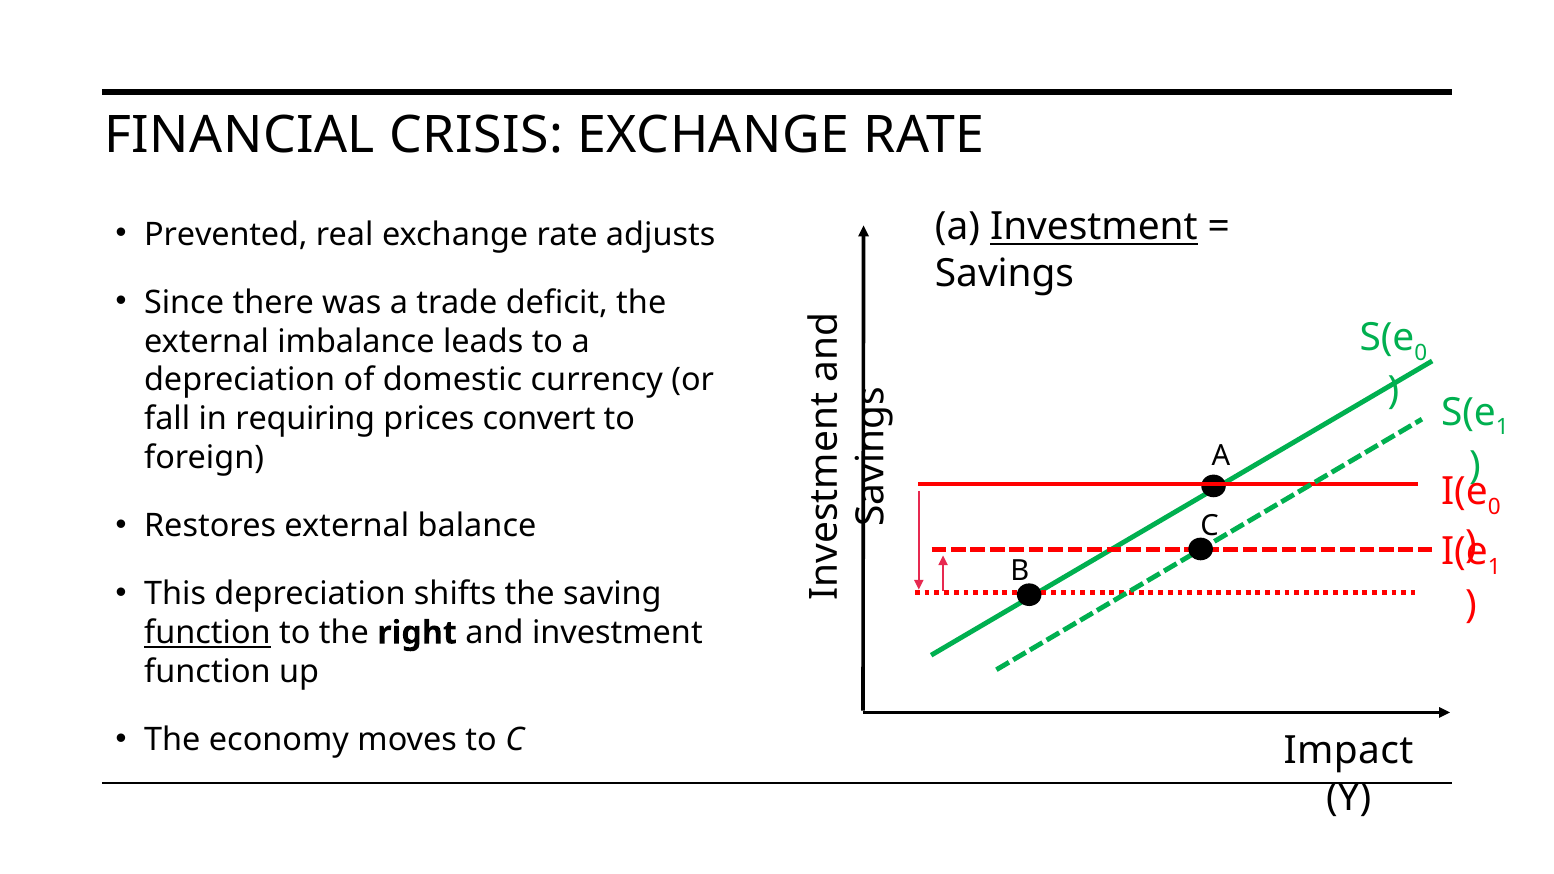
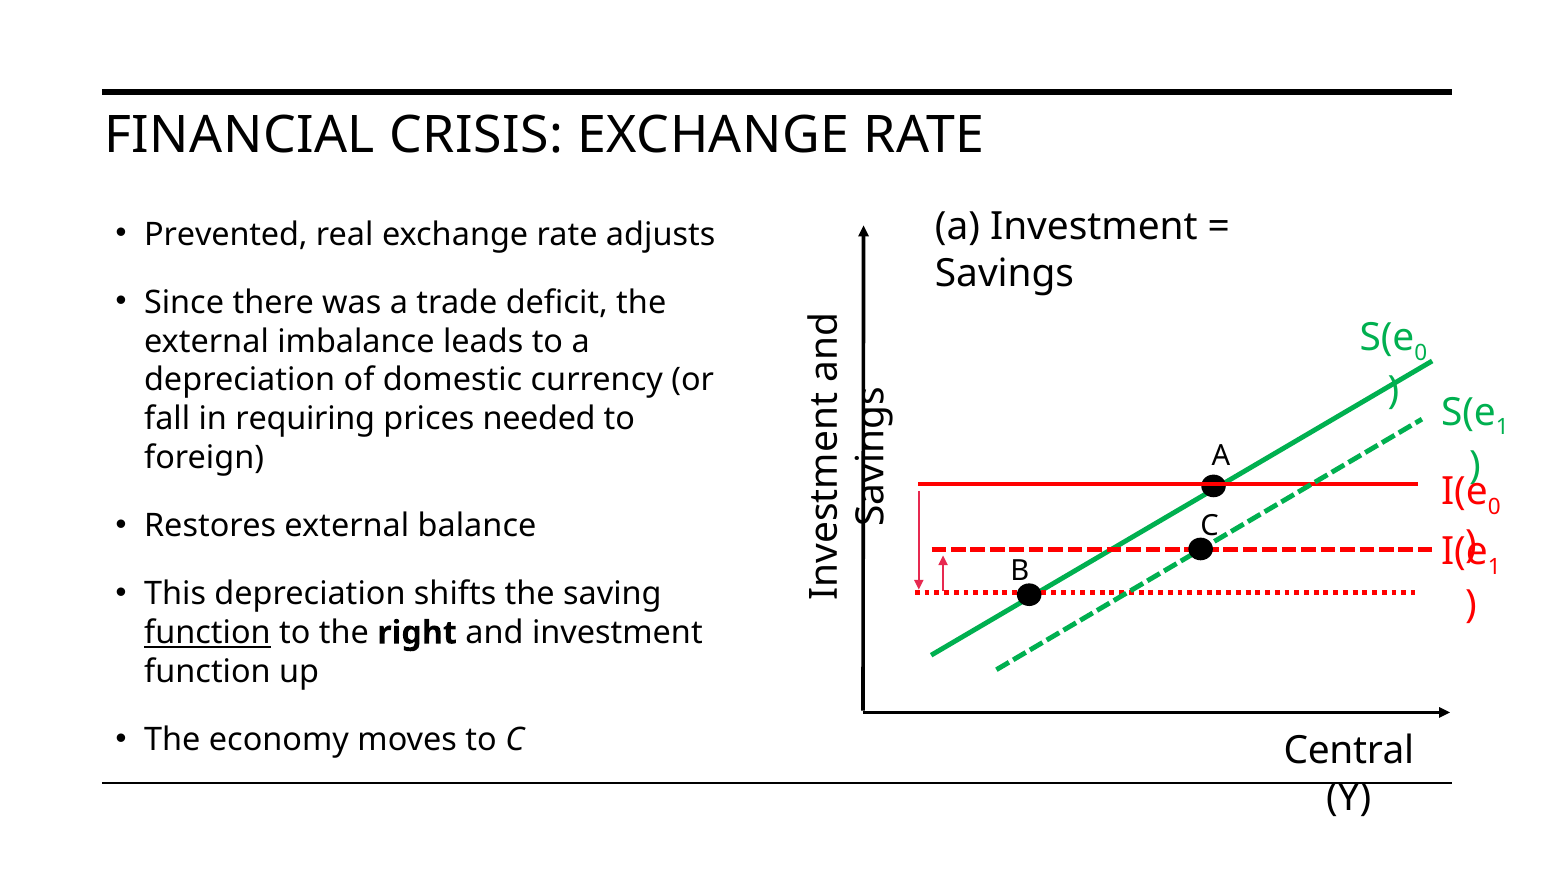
Investment at (1094, 227) underline: present -> none
convert: convert -> needed
Impact: Impact -> Central
